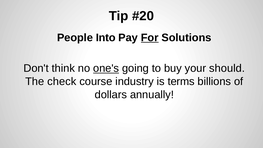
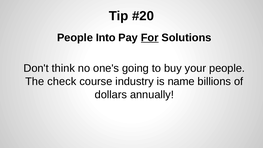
one's underline: present -> none
your should: should -> people
terms: terms -> name
